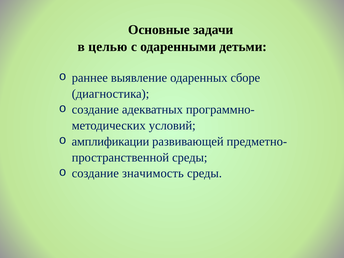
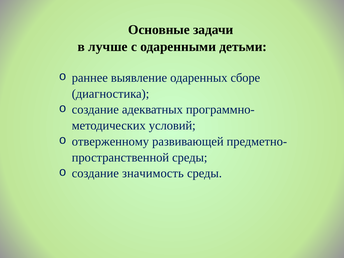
целью: целью -> лучше
амплификации: амплификации -> отверженному
